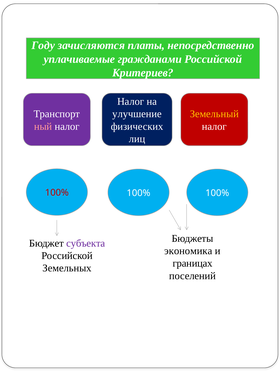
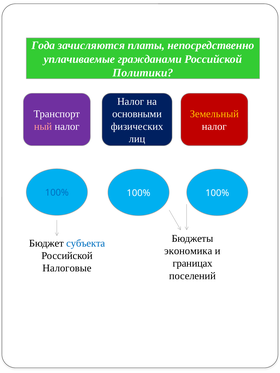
Году: Году -> Года
Критериев: Критериев -> Политики
улучшение: улучшение -> основными
100% at (57, 193) colour: red -> blue
субъекта colour: purple -> blue
Земельных: Земельных -> Налоговые
